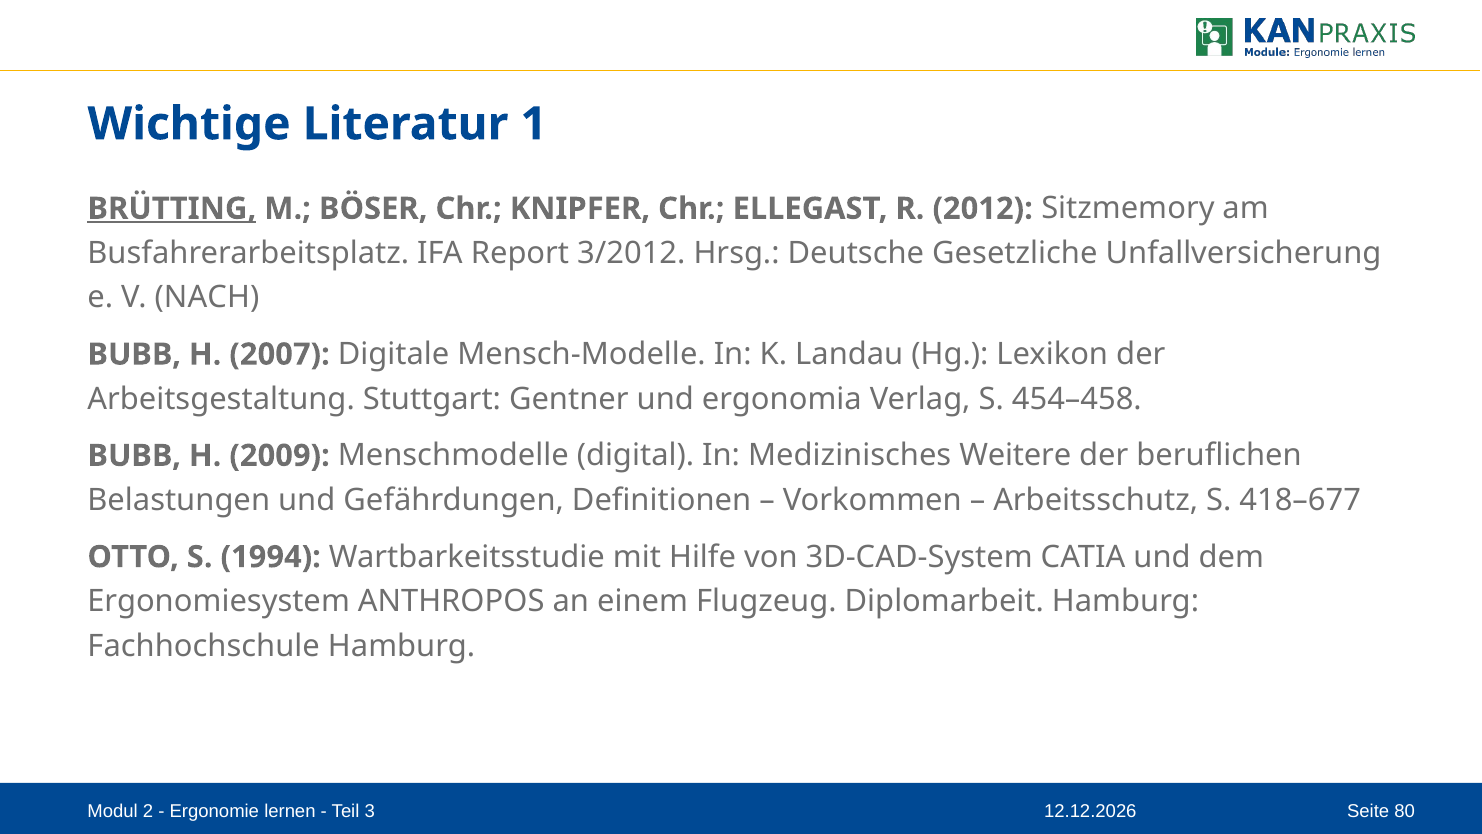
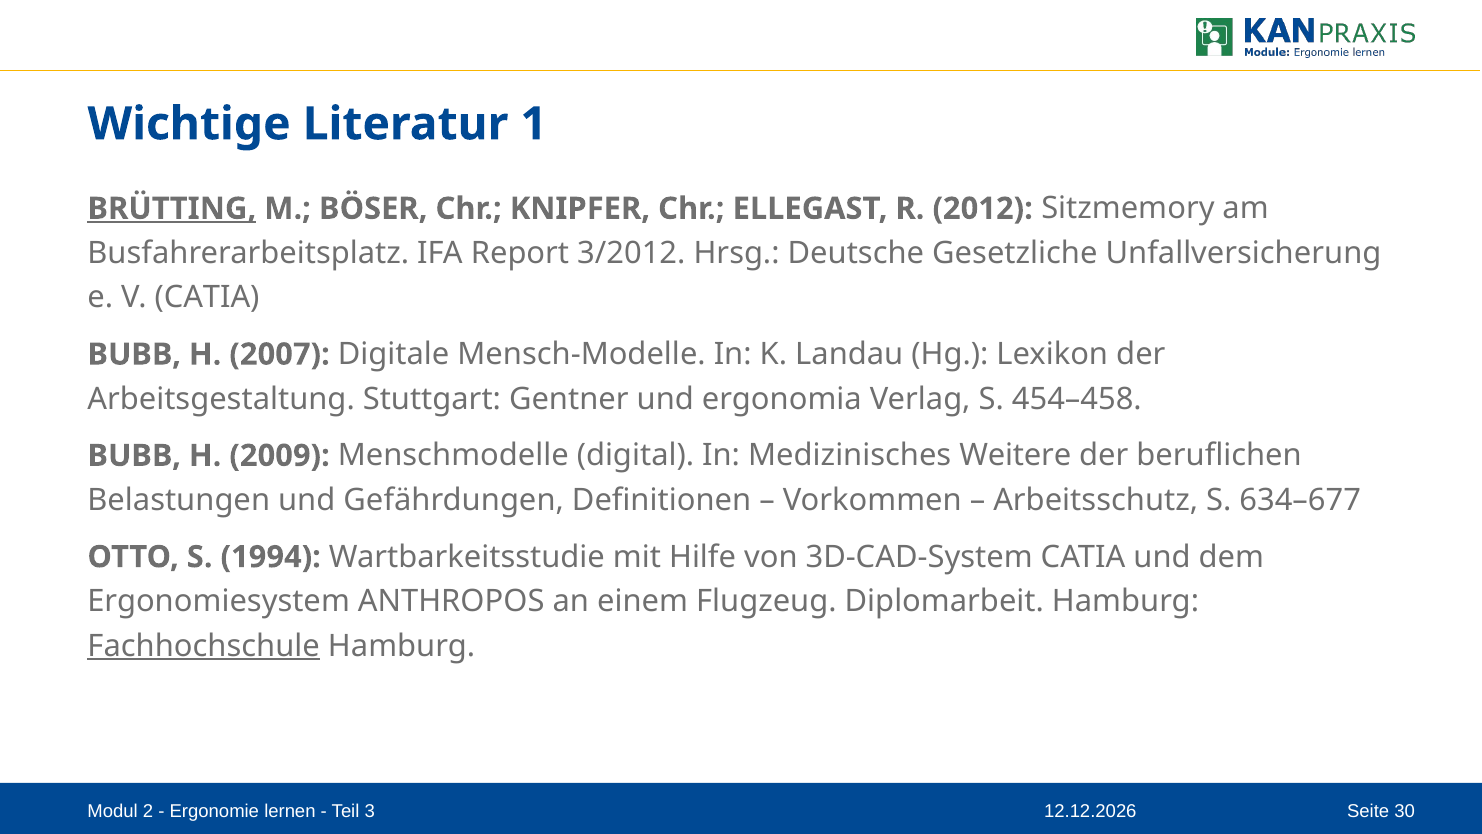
V NACH: NACH -> CATIA
418–677: 418–677 -> 634–677
Fachhochschule underline: none -> present
80: 80 -> 30
